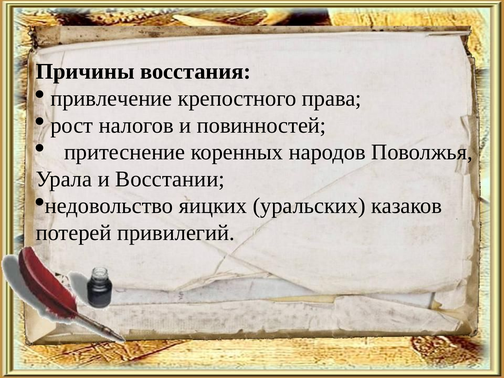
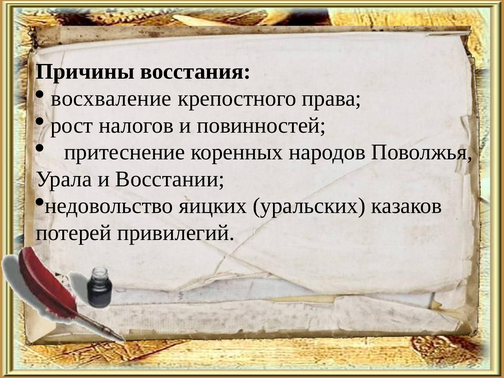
привлечение: привлечение -> восхваление
